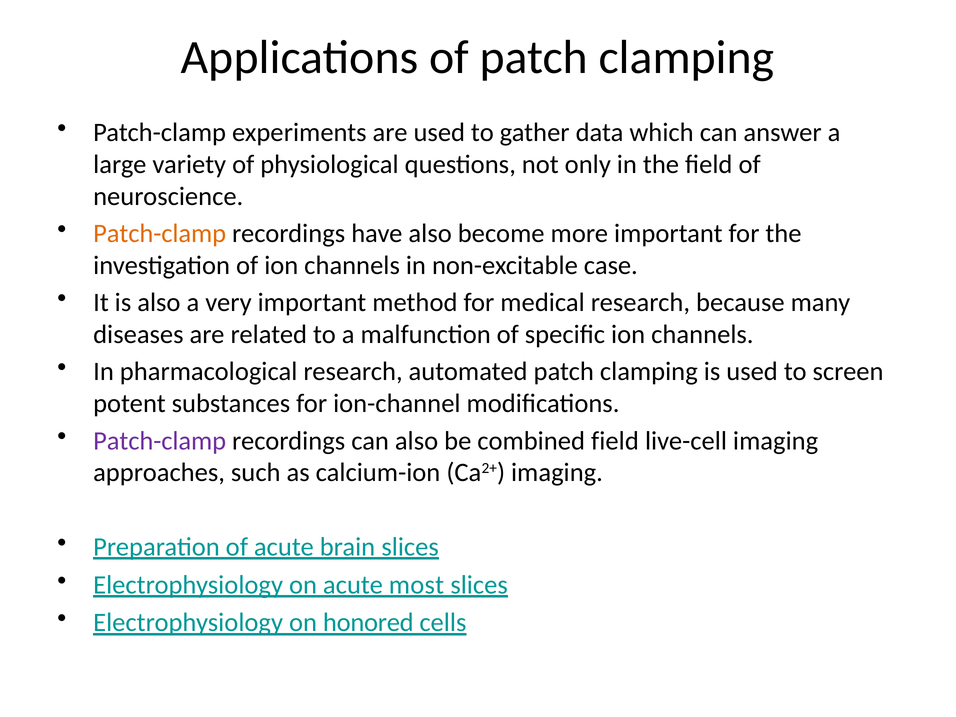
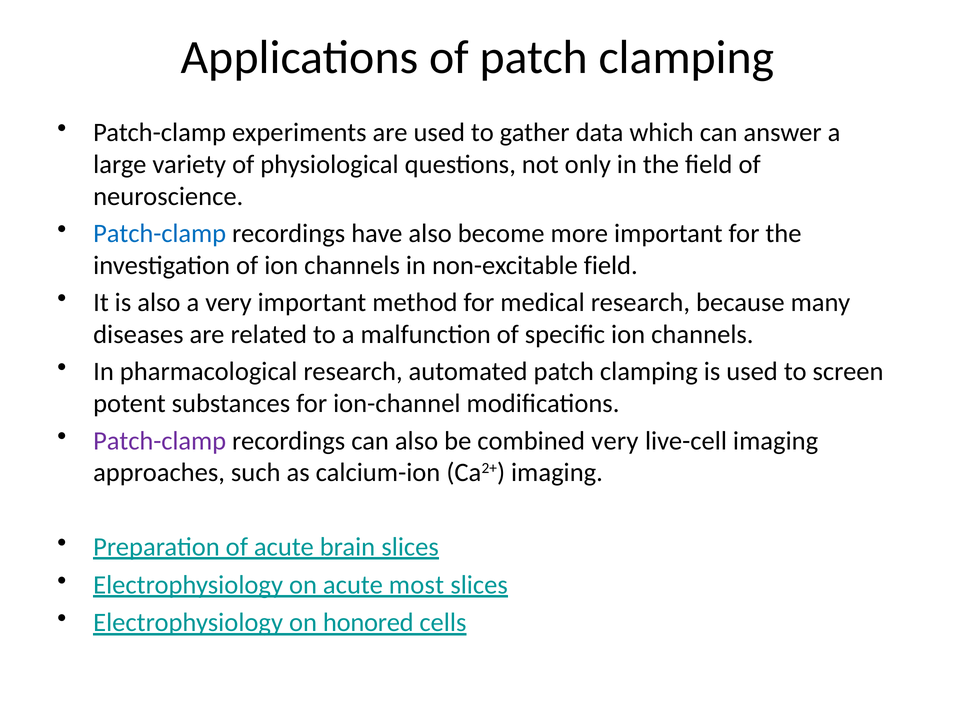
Patch-clamp at (160, 234) colour: orange -> blue
non-excitable case: case -> field
combined field: field -> very
